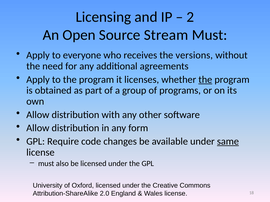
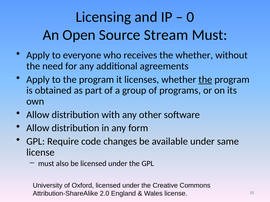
2: 2 -> 0
the versions: versions -> whether
same underline: present -> none
